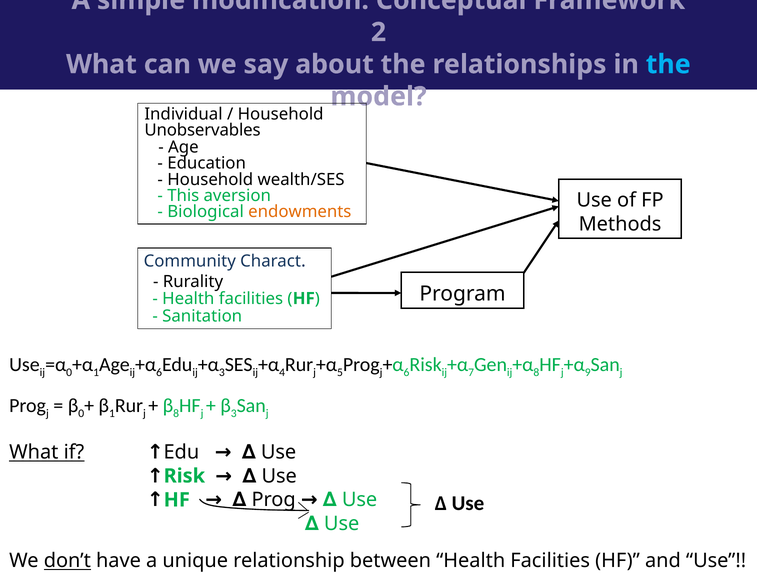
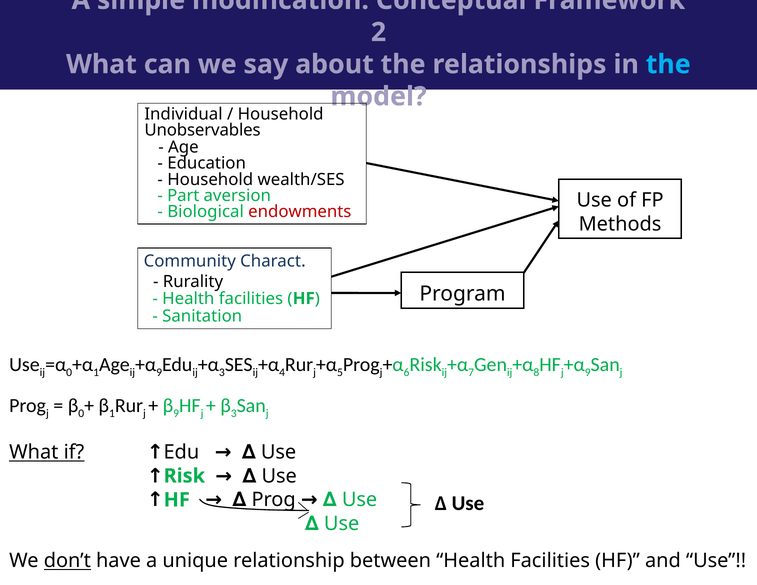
This: This -> Part
endowments colour: orange -> red
6 at (159, 373): 6 -> 9
8 at (176, 414): 8 -> 9
